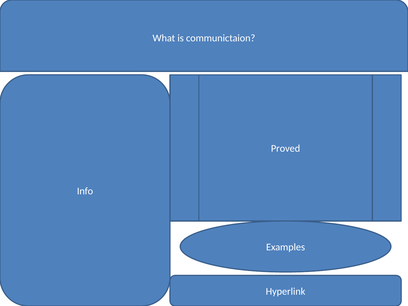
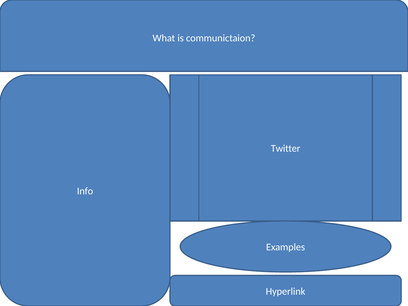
Proved: Proved -> Twitter
